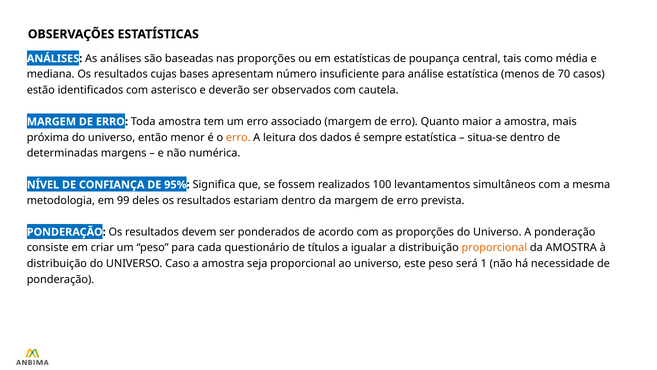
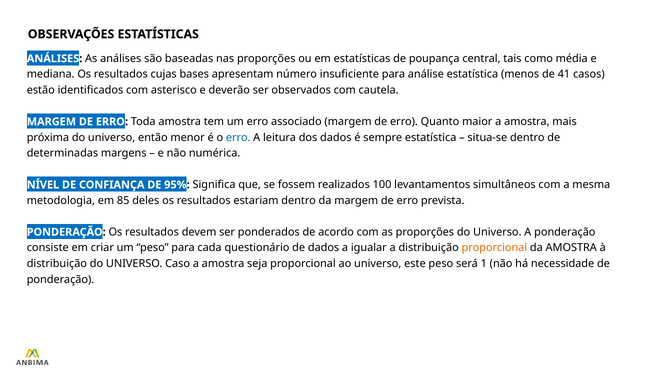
70: 70 -> 41
erro at (238, 137) colour: orange -> blue
99: 99 -> 85
de títulos: títulos -> dados
